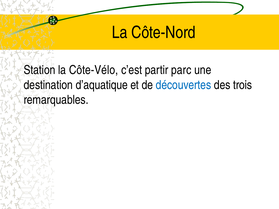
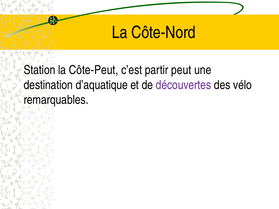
Côte-Vélo: Côte-Vélo -> Côte-Peut
parc: parc -> peut
découvertes colour: blue -> purple
trois: trois -> vélo
